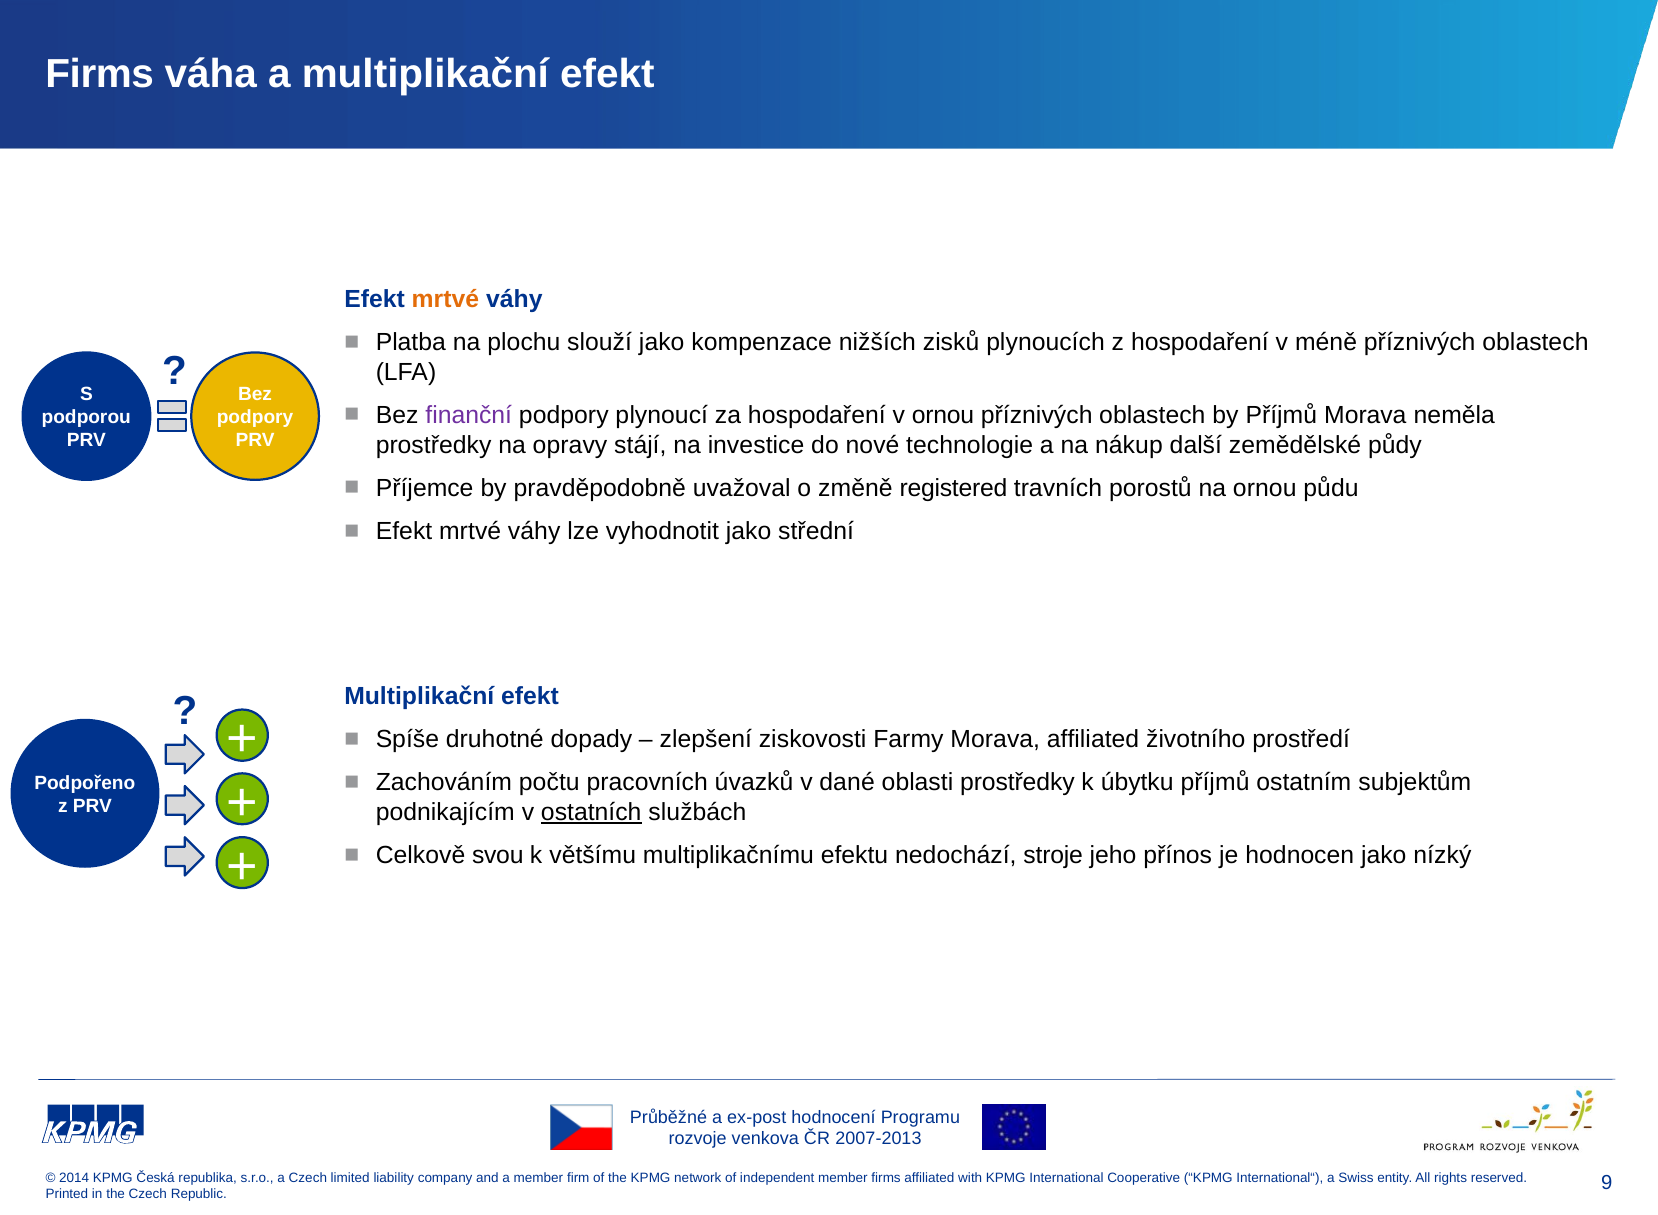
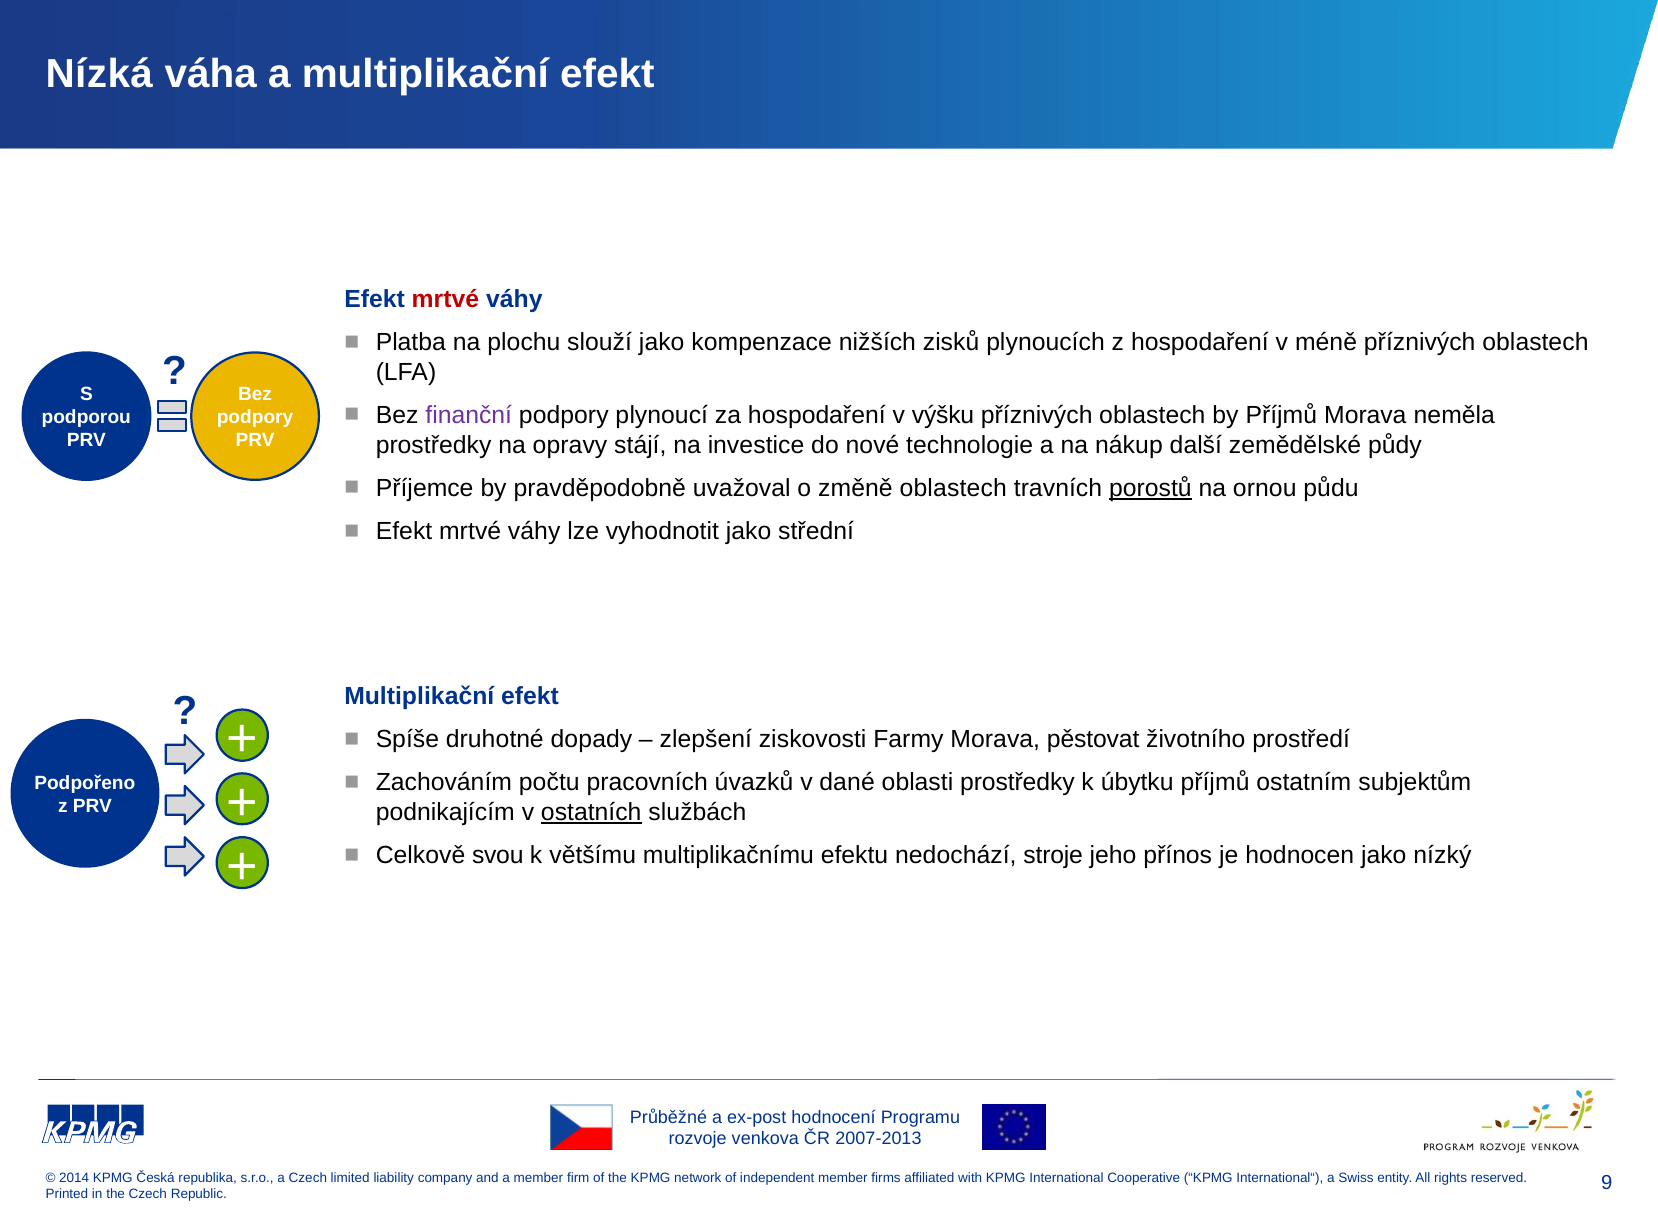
Firms at (100, 74): Firms -> Nízká
mrtvé at (445, 299) colour: orange -> red
v ornou: ornou -> výšku
změně registered: registered -> oblastech
porostů underline: none -> present
Morava affiliated: affiliated -> pěstovat
